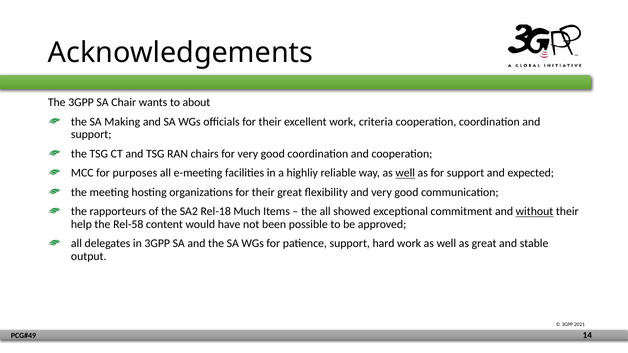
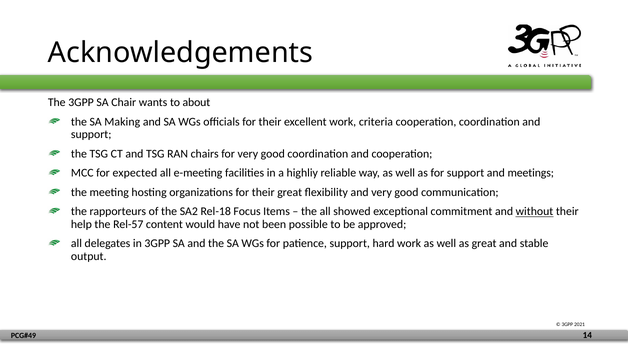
purposes: purposes -> expected
well at (405, 173) underline: present -> none
expected: expected -> meetings
Much: Much -> Focus
Rel-58: Rel-58 -> Rel-57
